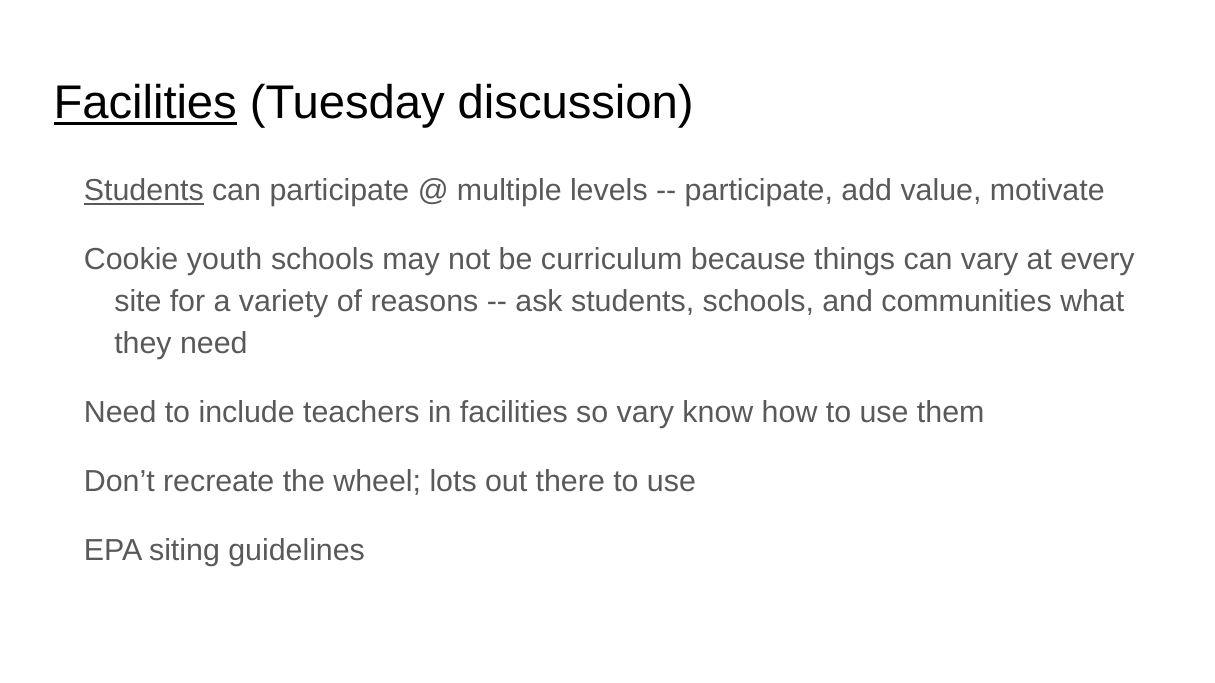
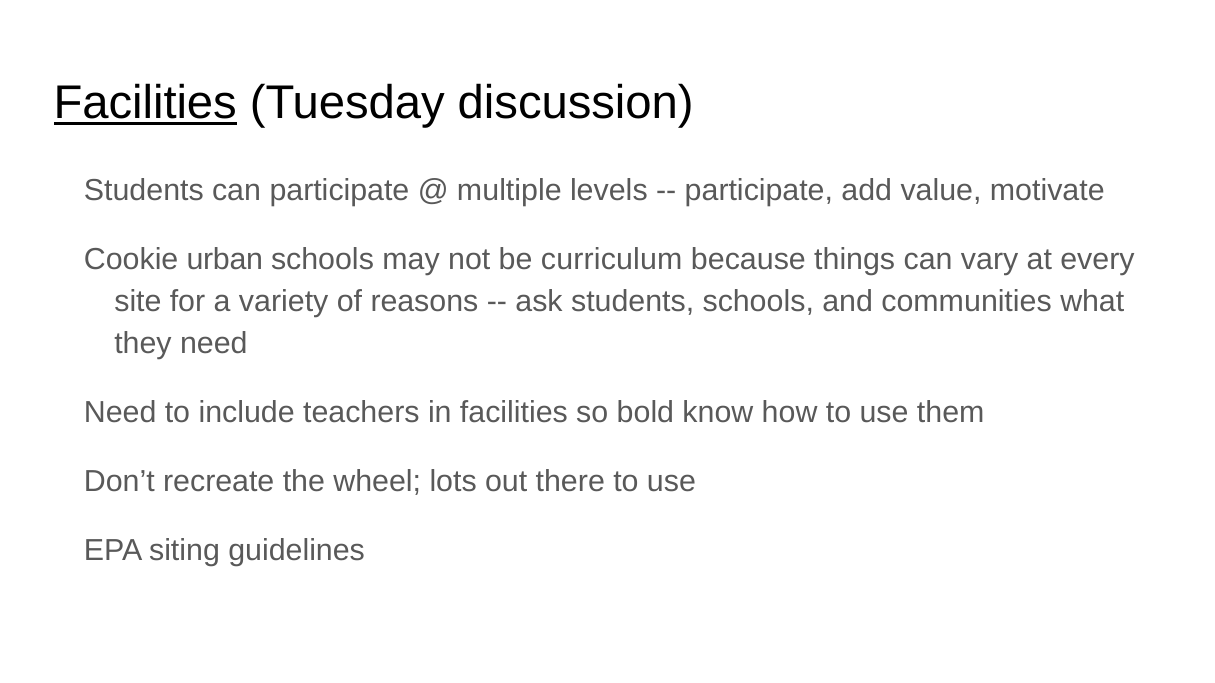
Students at (144, 191) underline: present -> none
youth: youth -> urban
so vary: vary -> bold
